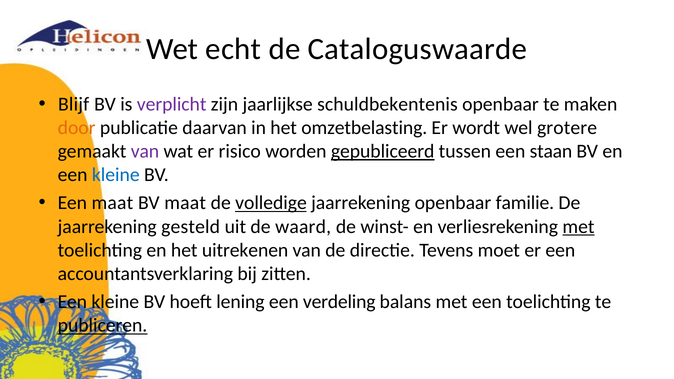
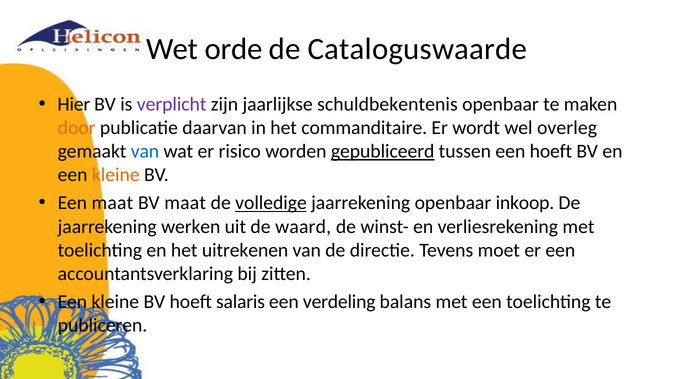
echt: echt -> orde
Blijf: Blijf -> Hier
omzetbelasting: omzetbelasting -> commanditaire
grotere: grotere -> overleg
van at (145, 151) colour: purple -> blue
een staan: staan -> hoeft
kleine at (116, 175) colour: blue -> orange
familie: familie -> inkoop
gesteld: gesteld -> werken
met at (578, 227) underline: present -> none
lening: lening -> salaris
publiceren underline: present -> none
